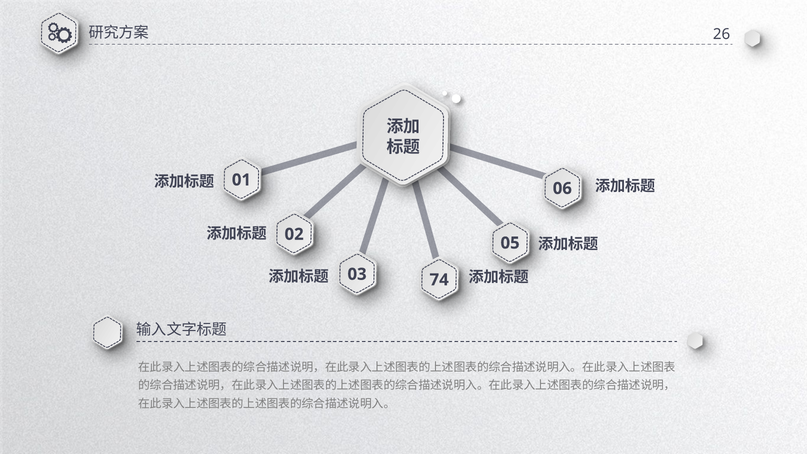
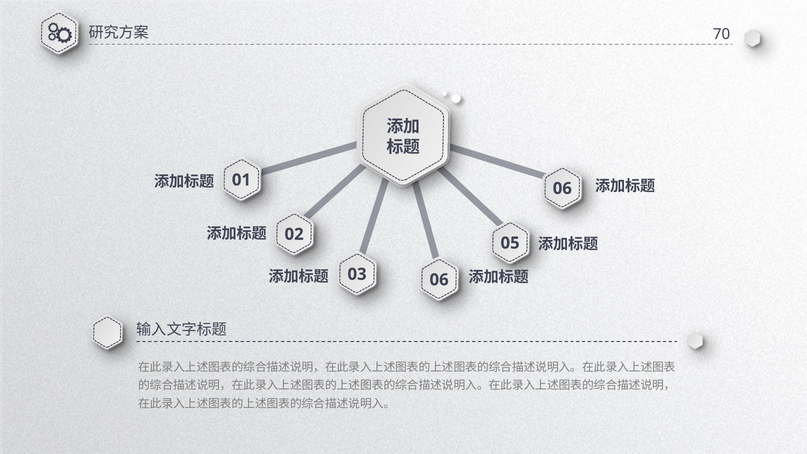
26: 26 -> 70
03 74: 74 -> 06
